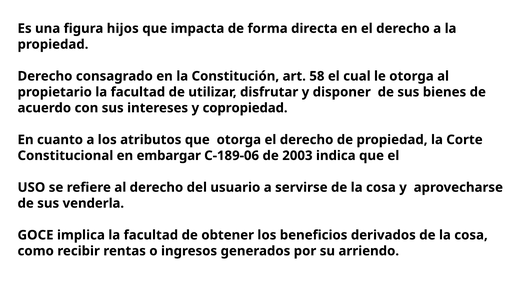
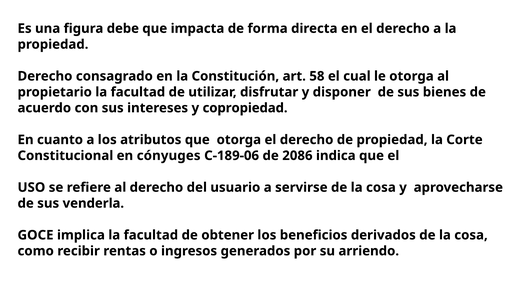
hijos: hijos -> debe
embargar: embargar -> cónyuges
2003: 2003 -> 2086
